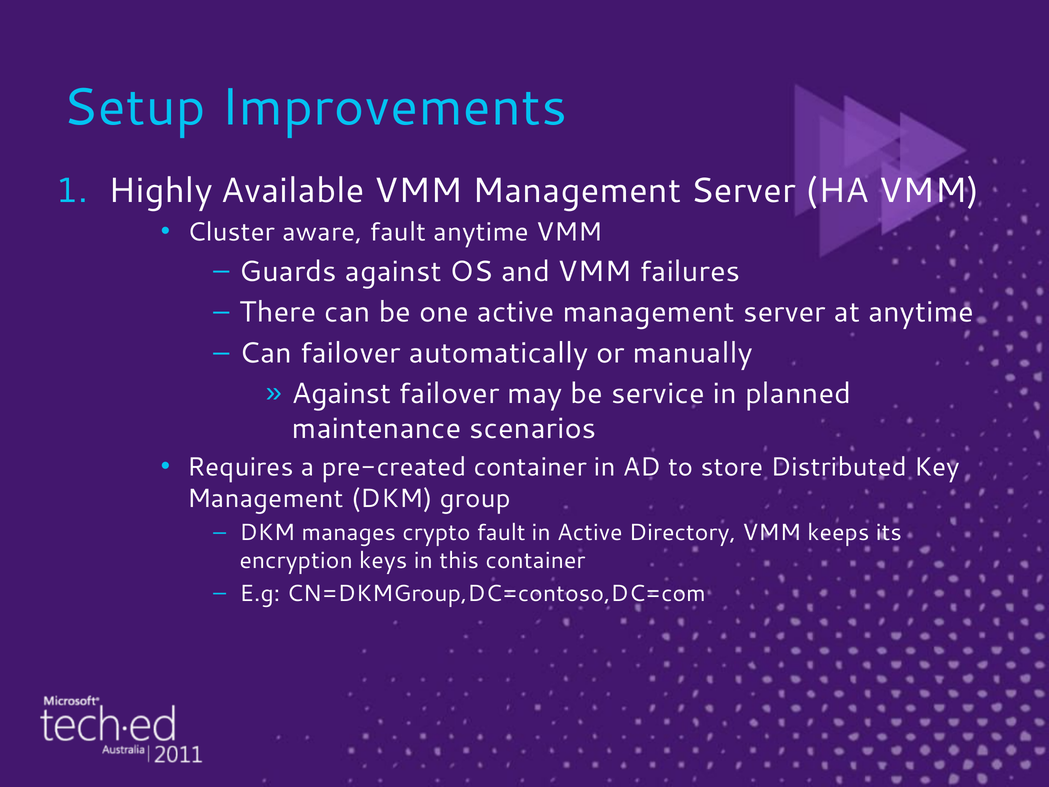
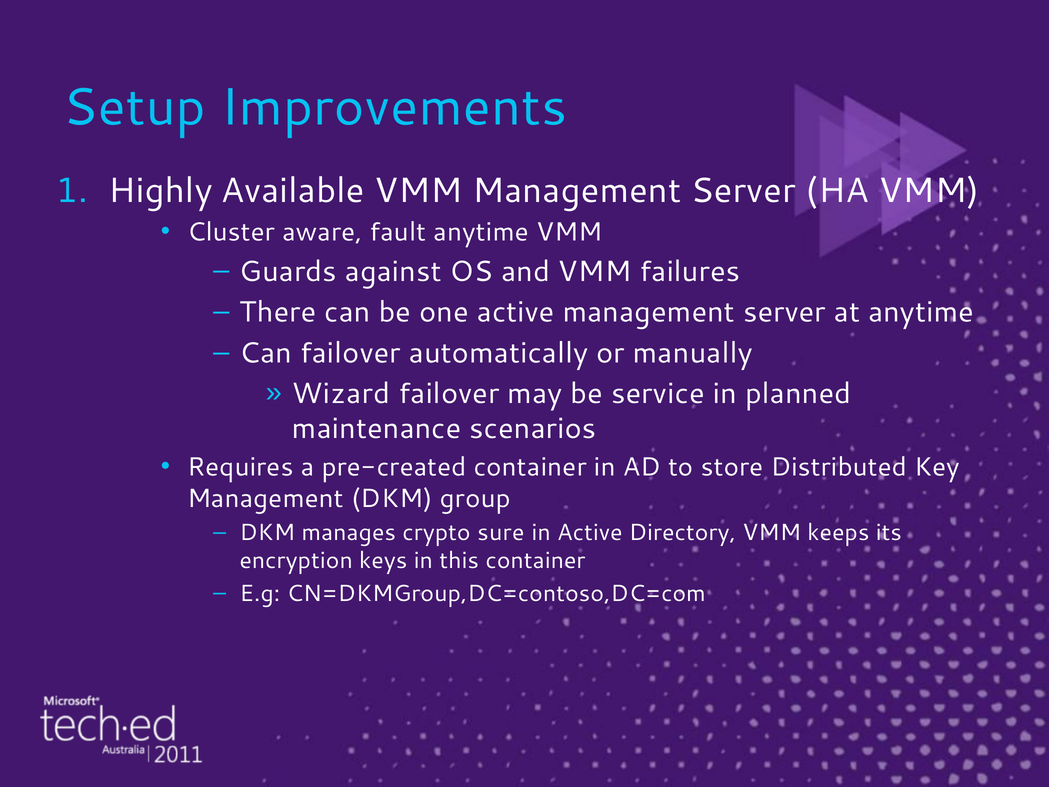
Against at (341, 394): Against -> Wizard
crypto fault: fault -> sure
